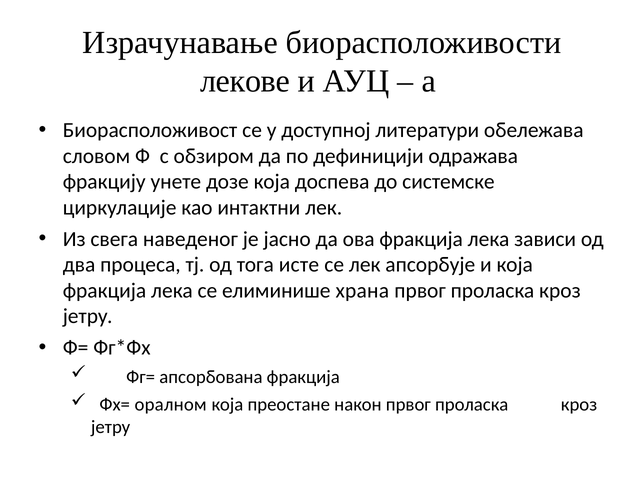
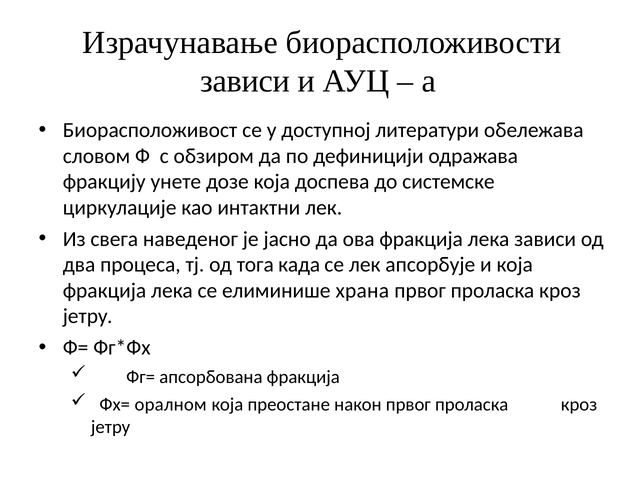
лекове at (245, 81): лекове -> зависи
исте: исте -> када
